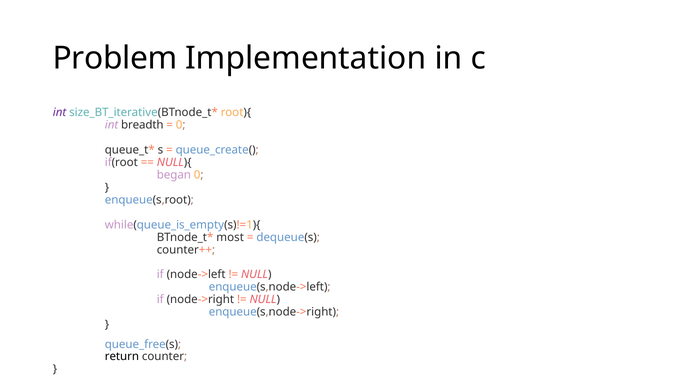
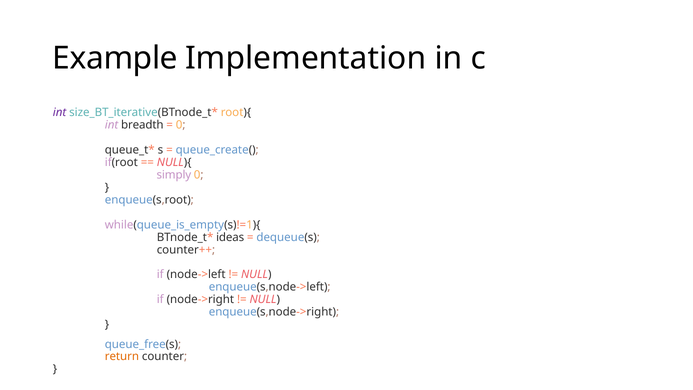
Problem: Problem -> Example
began: began -> simply
most: most -> ideas
return colour: black -> orange
